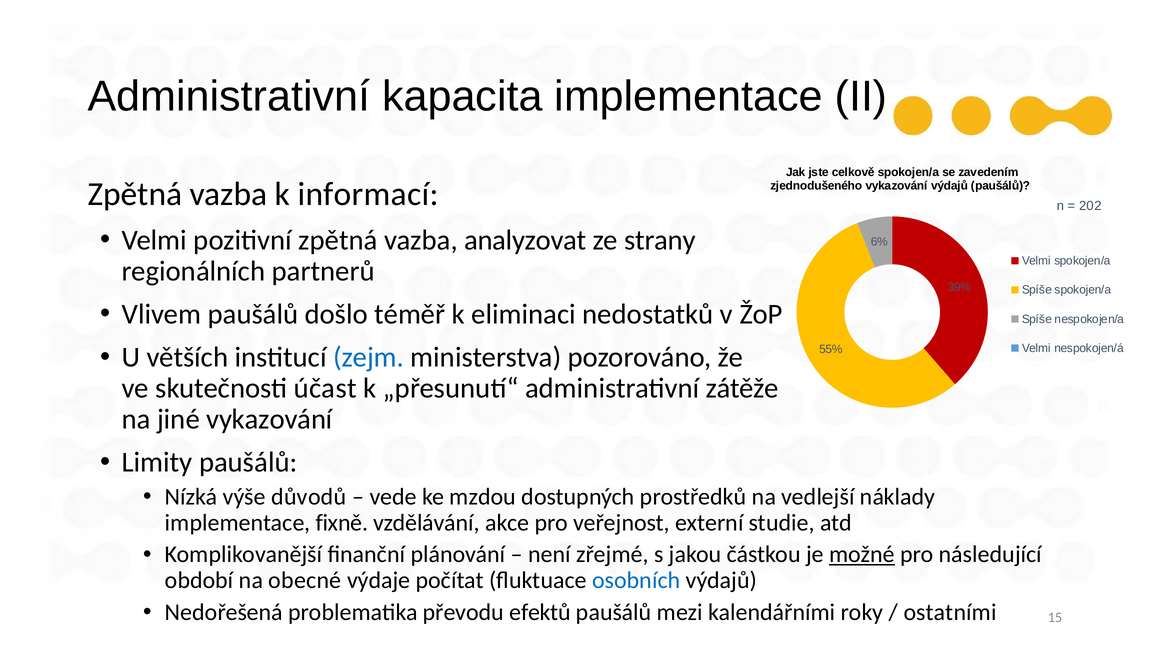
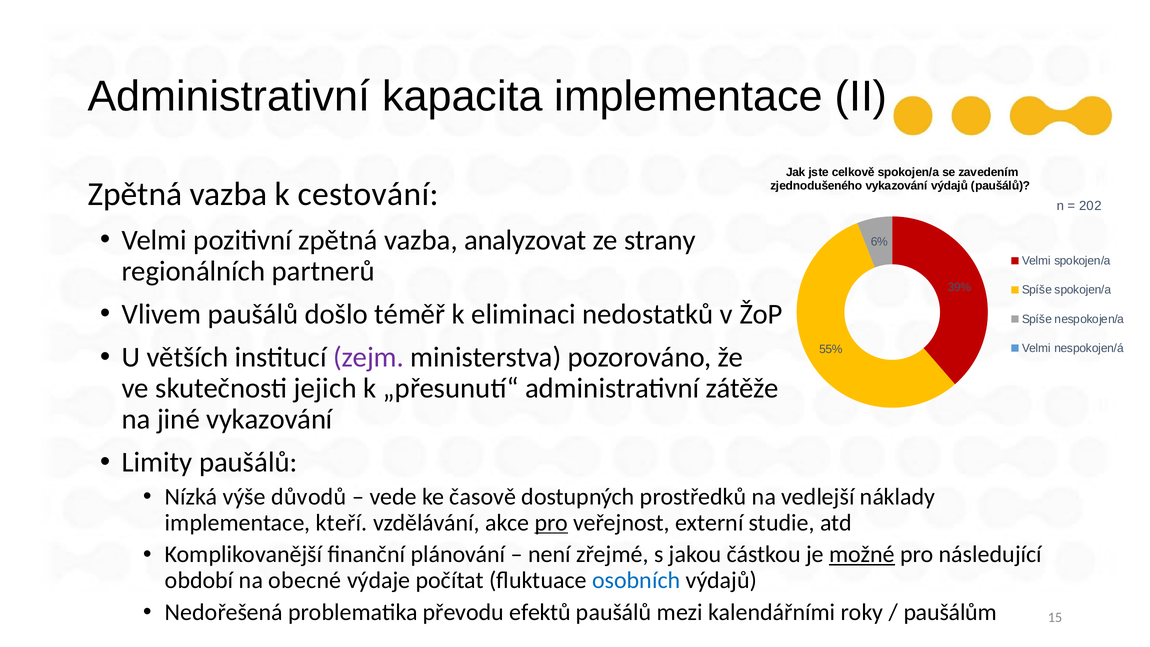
informací: informací -> cestování
zejm colour: blue -> purple
účast: účast -> jejich
mzdou: mzdou -> časově
fixně: fixně -> kteří
pro at (551, 523) underline: none -> present
ostatními: ostatními -> paušálům
